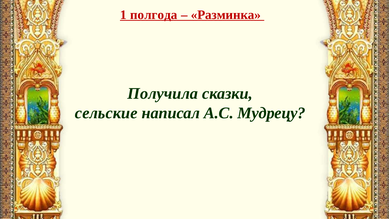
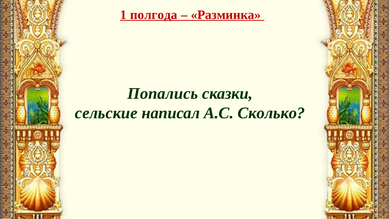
Получила: Получила -> Попались
Мудрецу: Мудрецу -> Сколько
